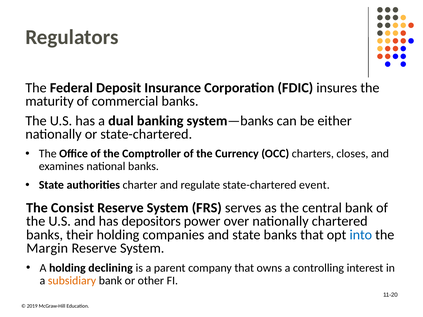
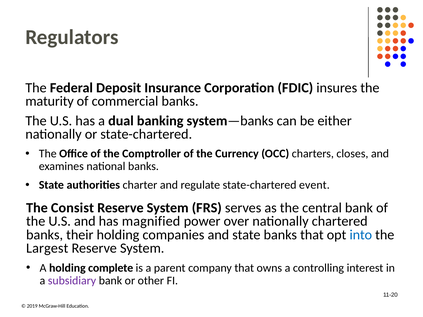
depositors: depositors -> magnified
Margin: Margin -> Largest
declining: declining -> complete
subsidiary colour: orange -> purple
